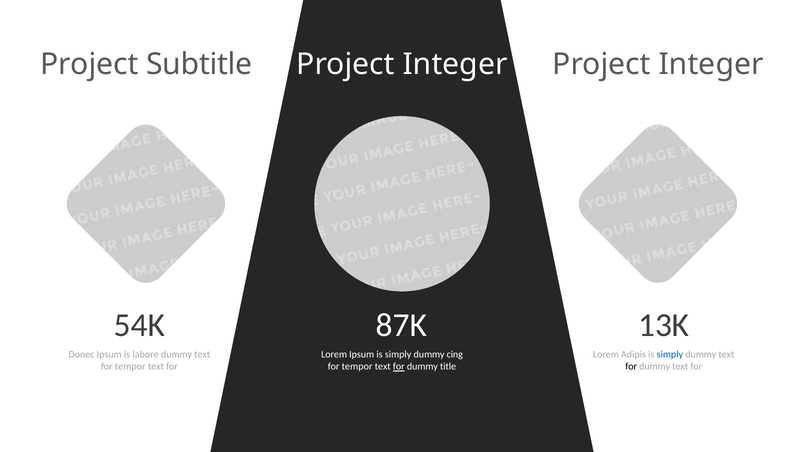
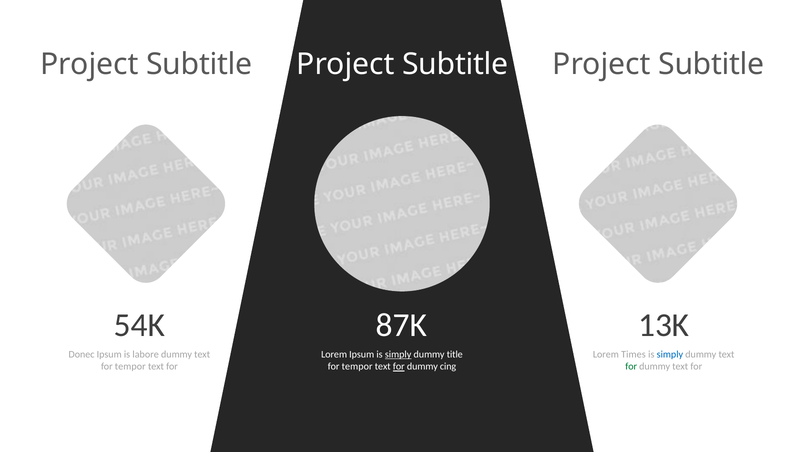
Integer at (455, 64): Integer -> Subtitle
Integer at (711, 64): Integer -> Subtitle
simply at (398, 355) underline: none -> present
cing: cing -> title
Adipis: Adipis -> Times
title: title -> cing
for at (631, 367) colour: black -> green
